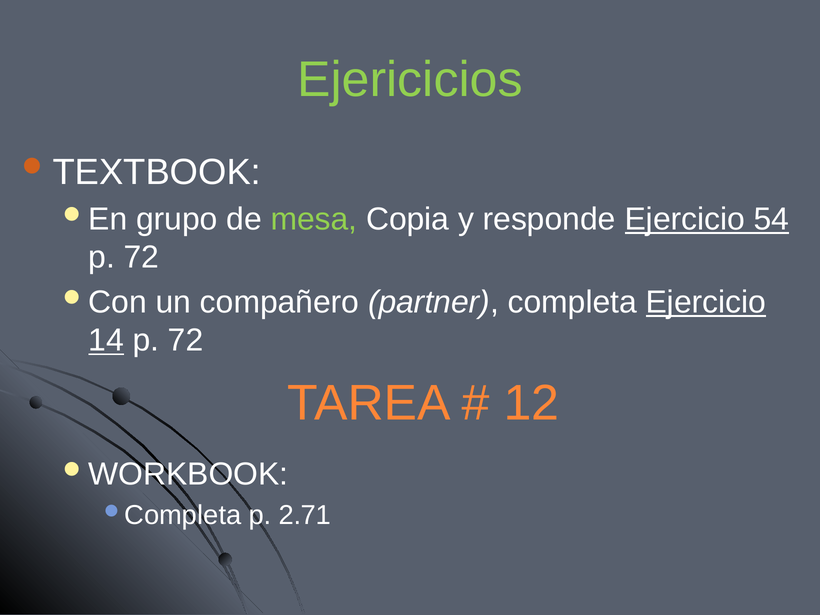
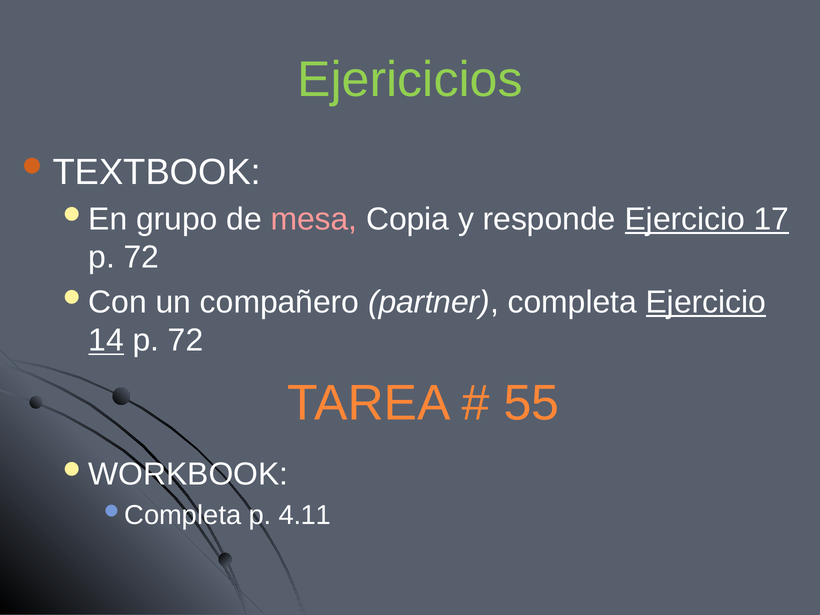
mesa colour: light green -> pink
54: 54 -> 17
12: 12 -> 55
2.71: 2.71 -> 4.11
